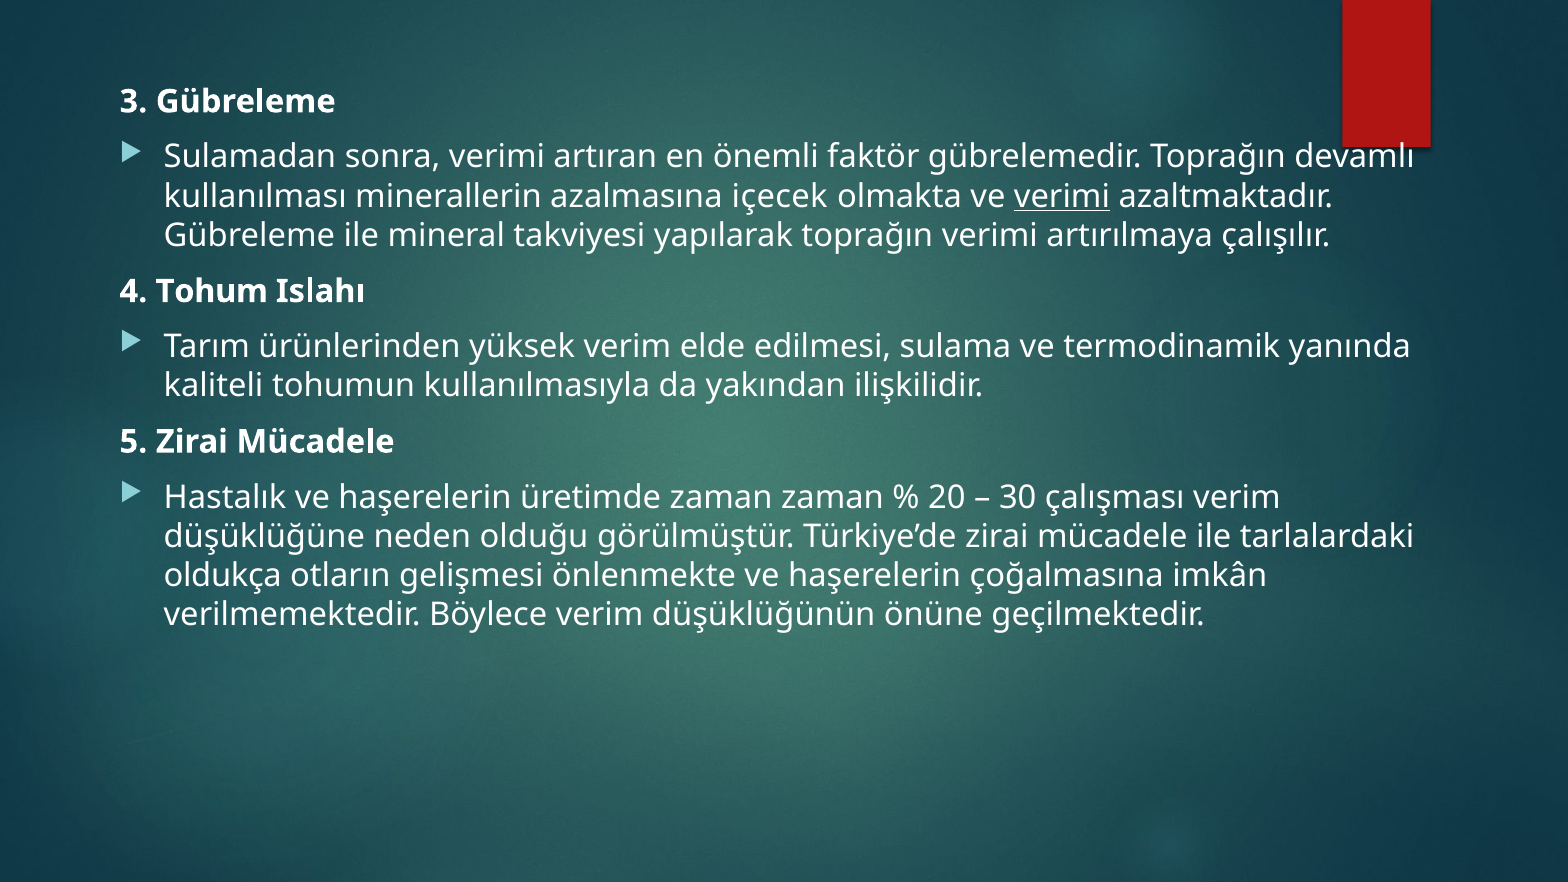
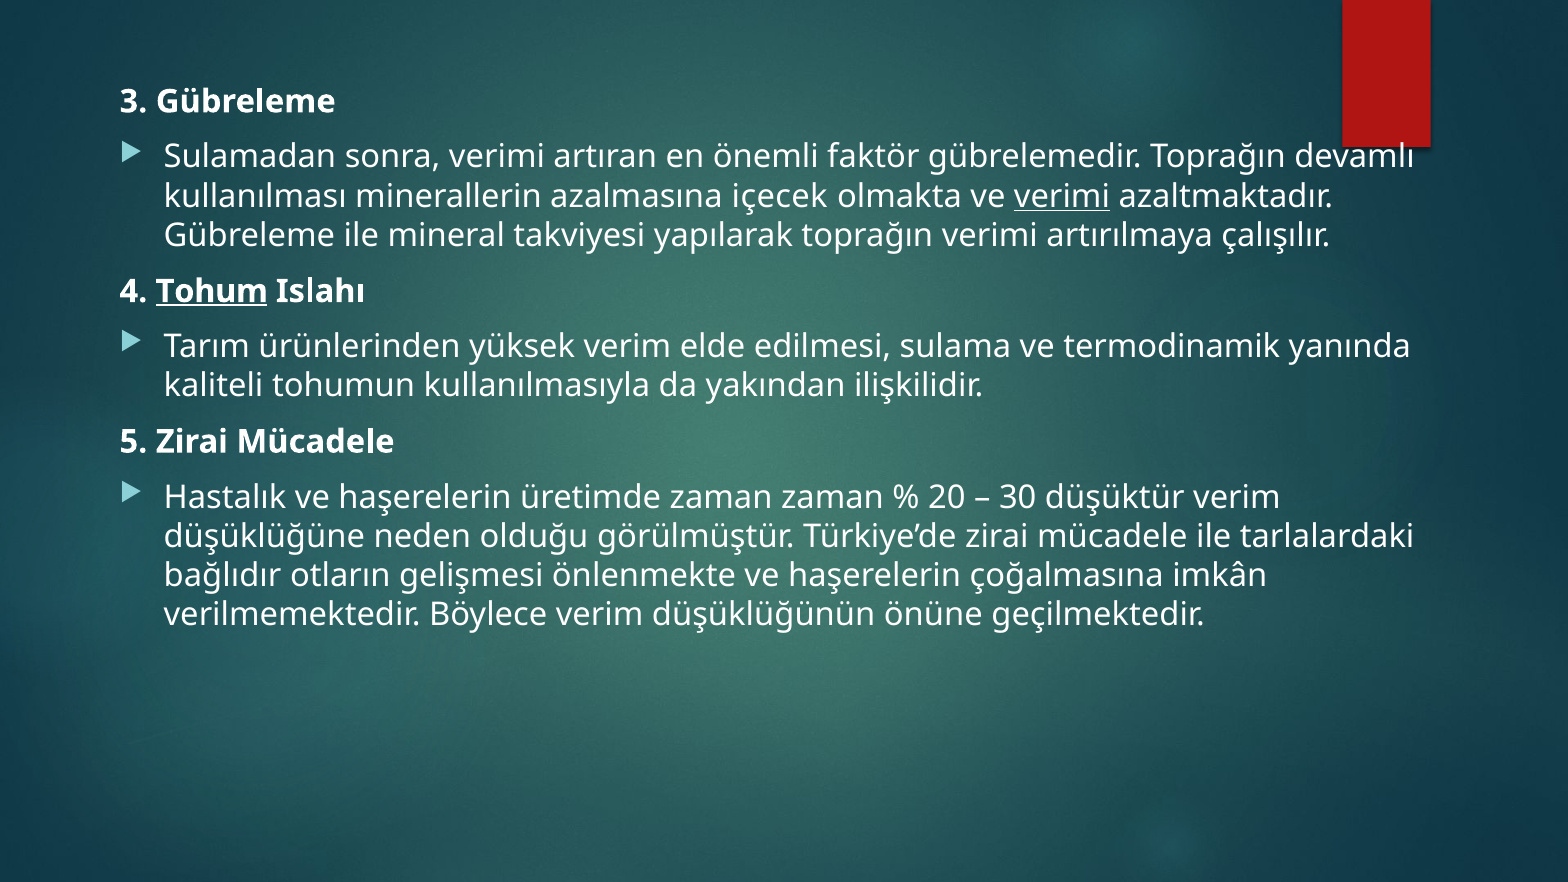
Tohum underline: none -> present
çalışması: çalışması -> düşüktür
oldukça: oldukça -> bağlıdır
